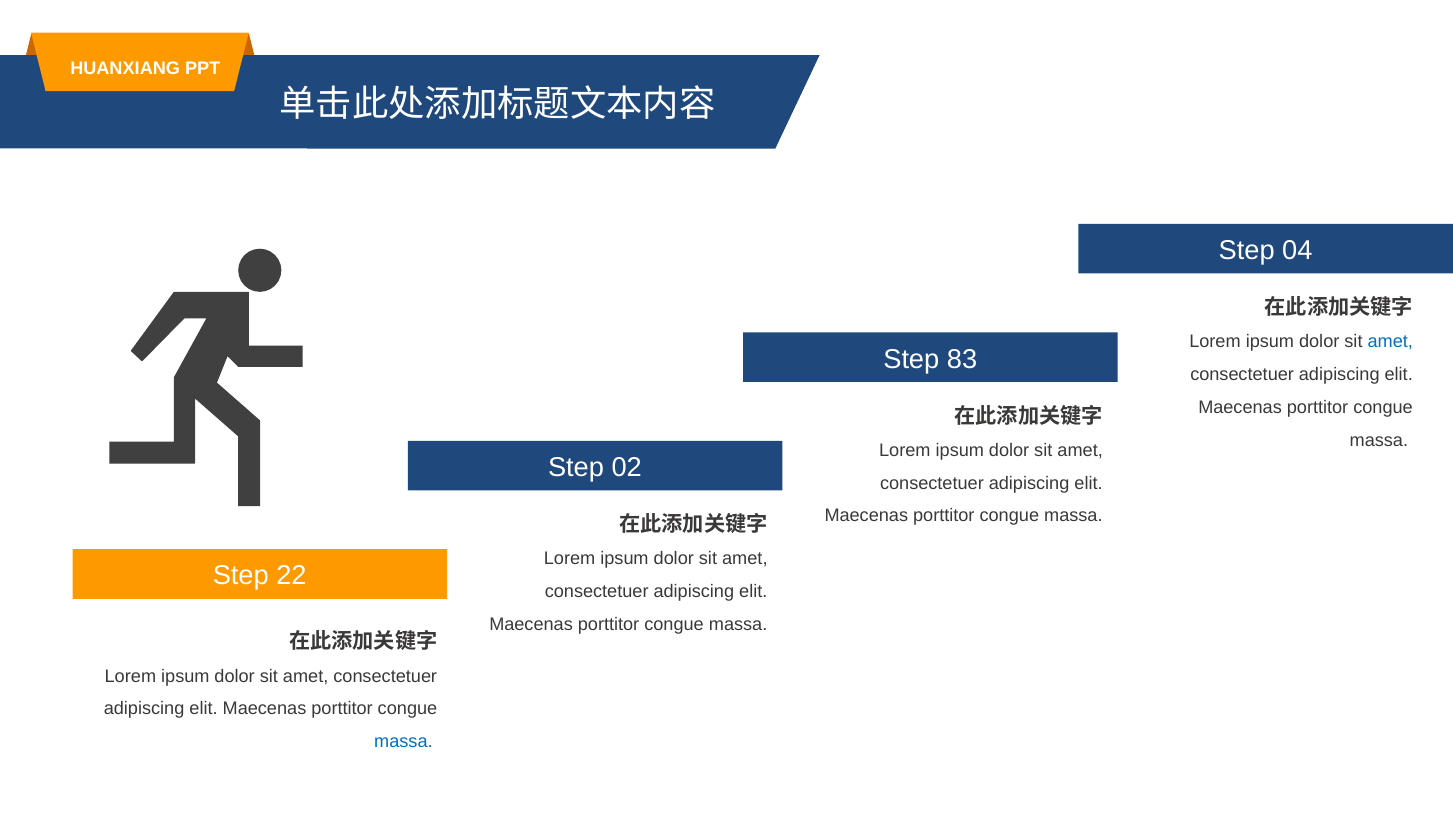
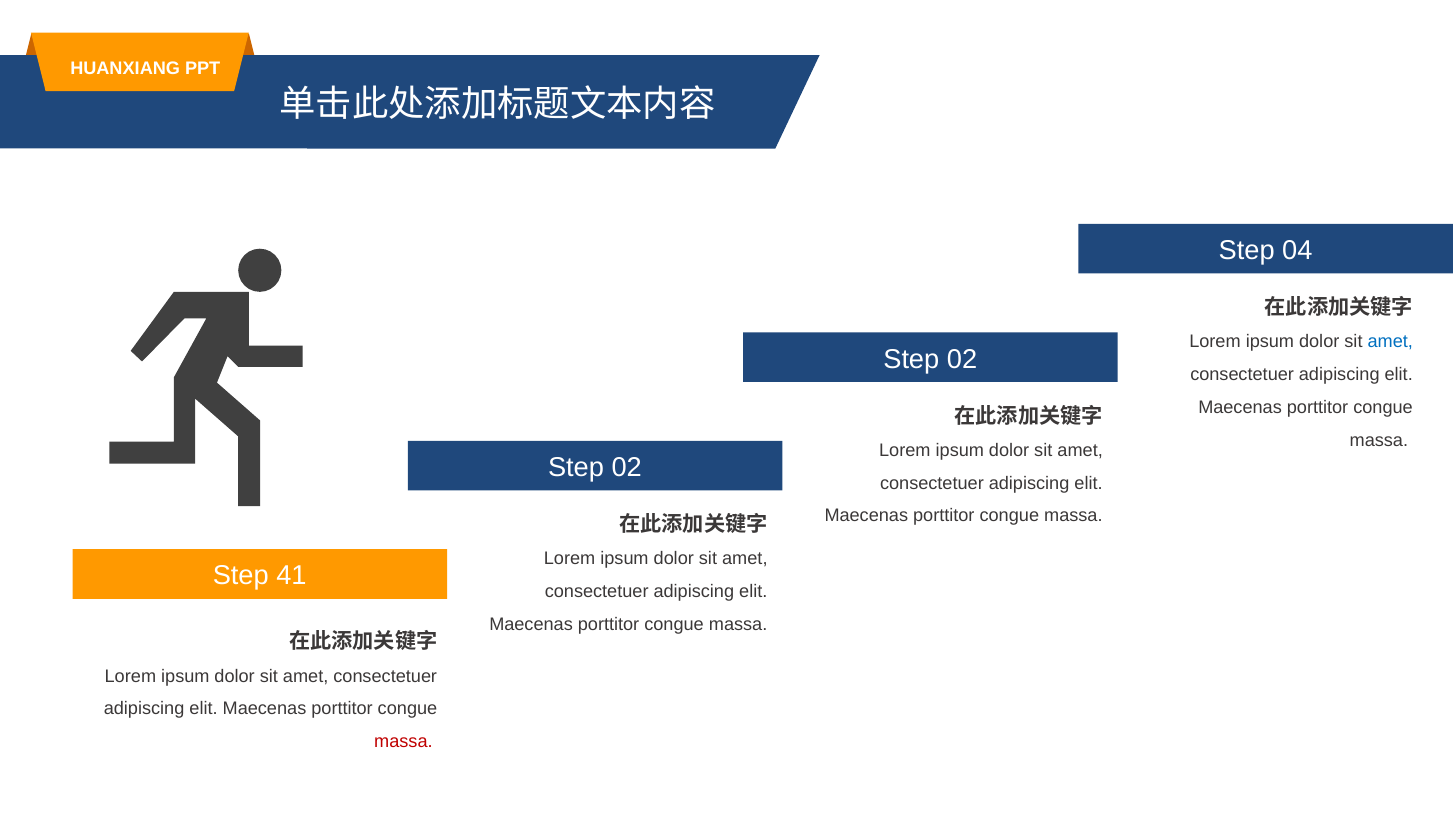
83 at (962, 359): 83 -> 02
22: 22 -> 41
massa at (403, 742) colour: blue -> red
